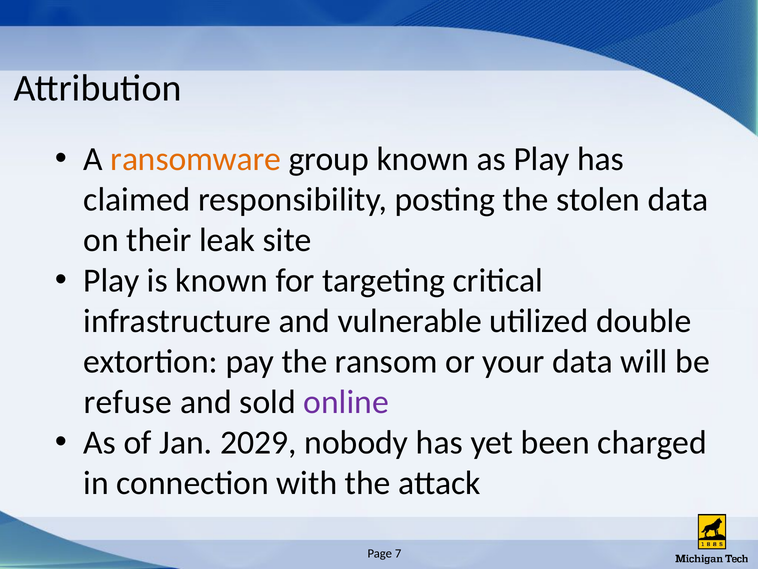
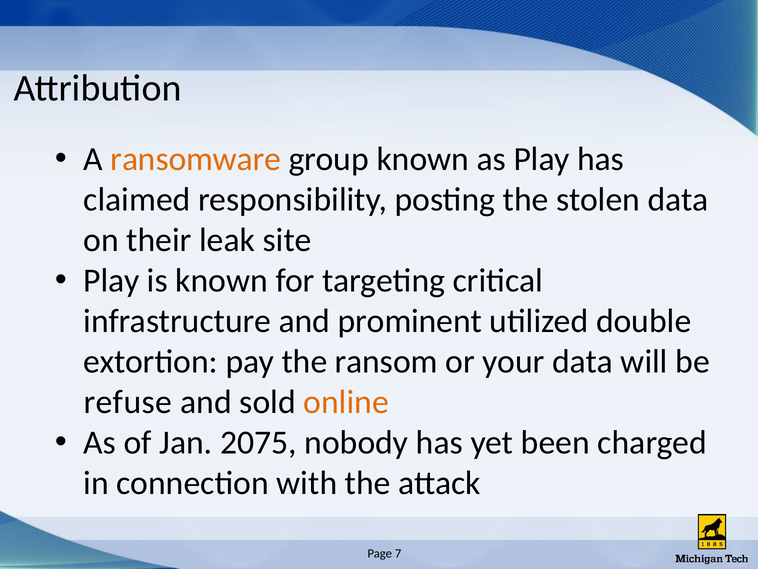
vulnerable: vulnerable -> prominent
online colour: purple -> orange
2029: 2029 -> 2075
